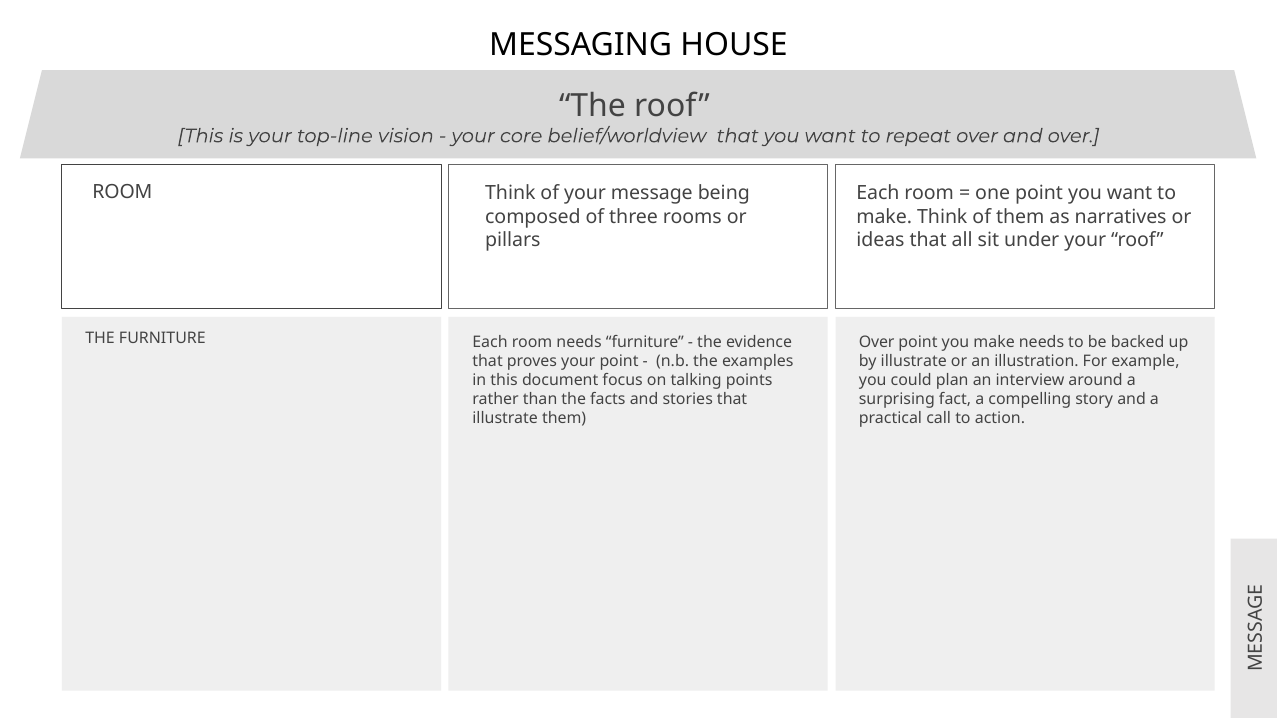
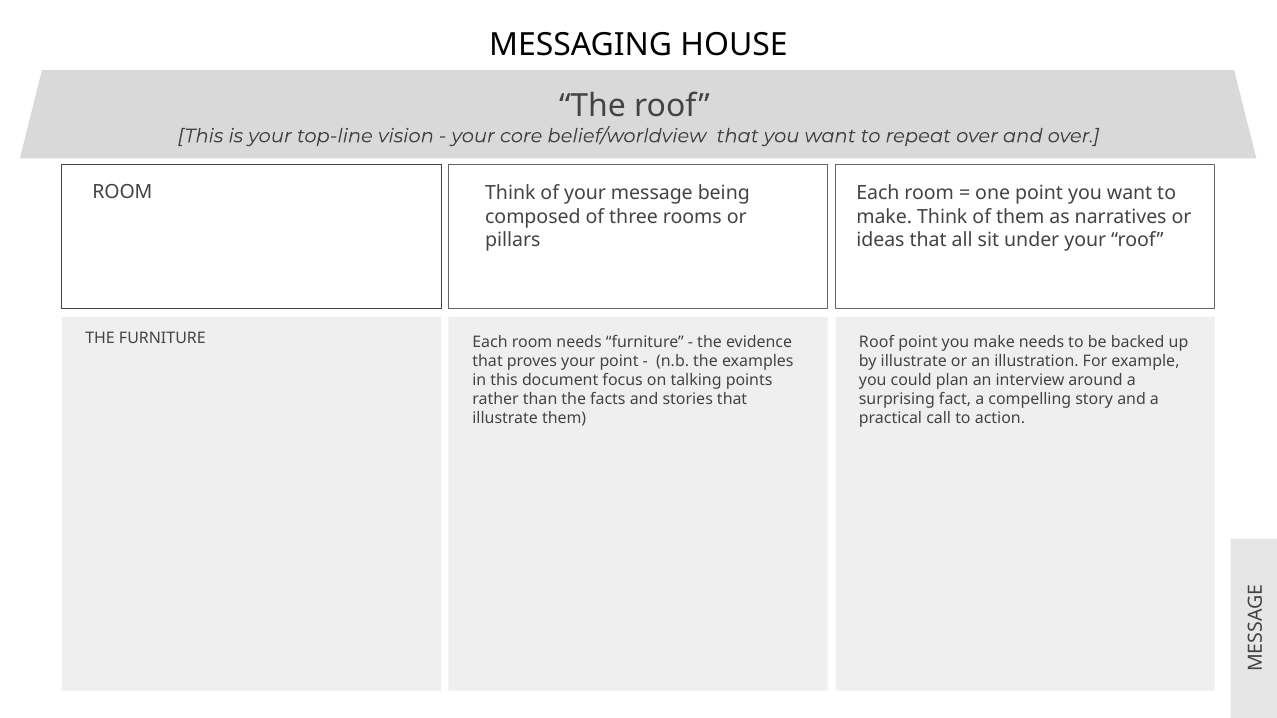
Over at (877, 342): Over -> Roof
